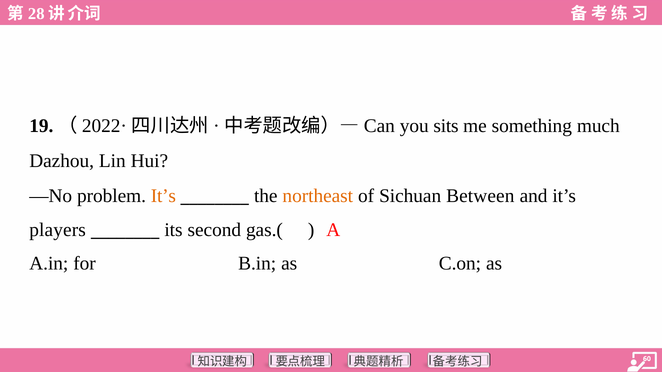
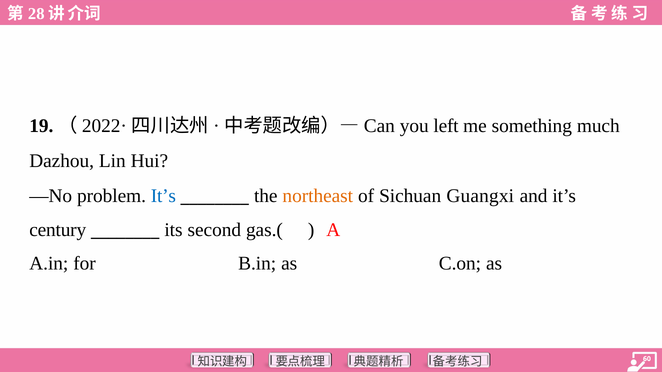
sits: sits -> left
It’s at (163, 196) colour: orange -> blue
Between: Between -> Guangxi
players: players -> century
